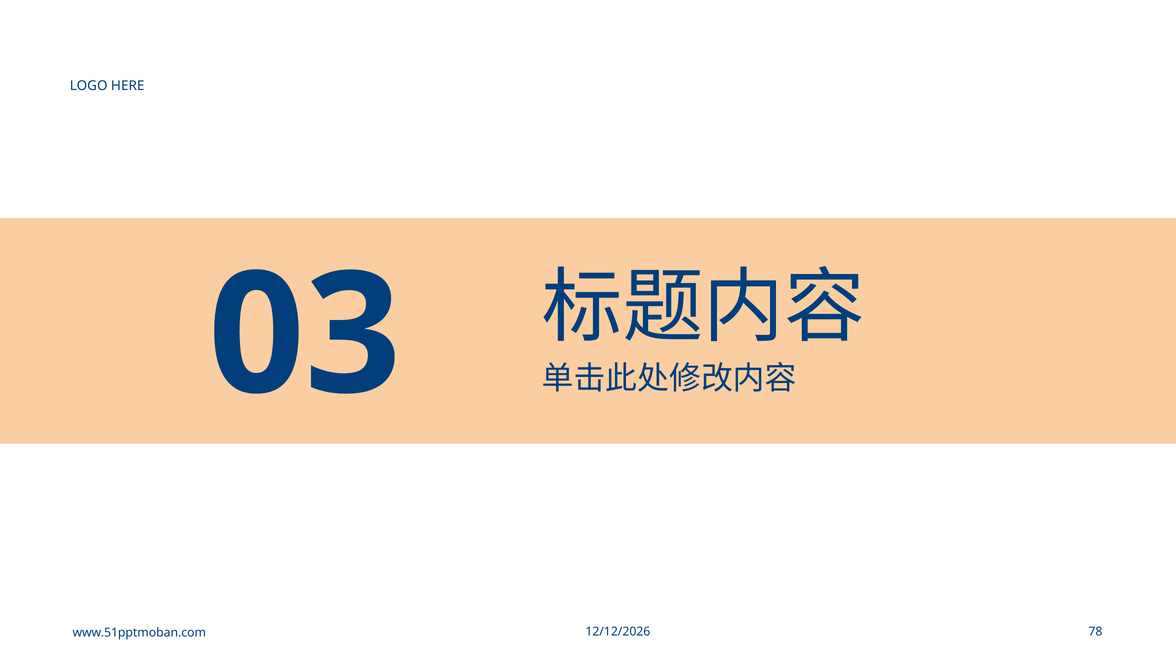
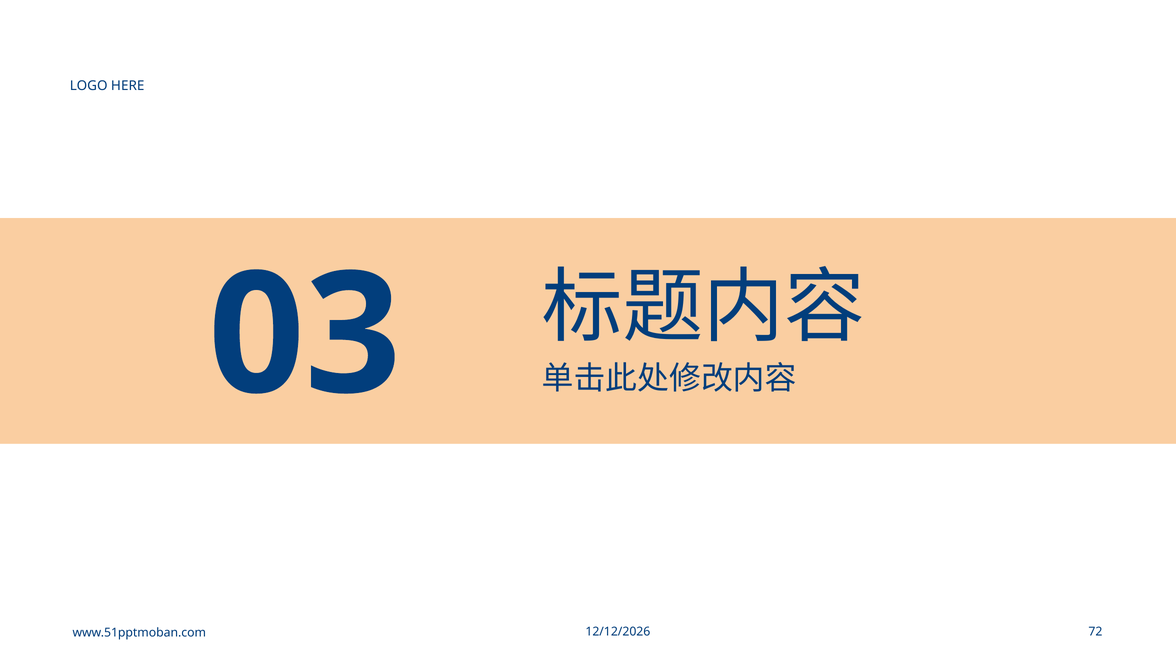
78: 78 -> 72
